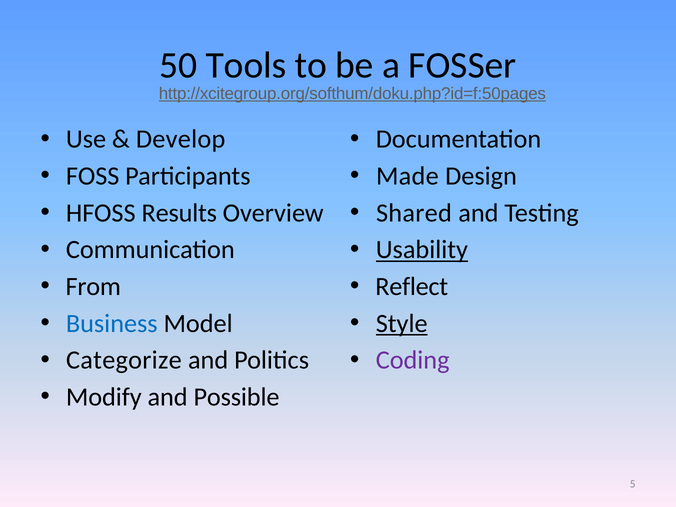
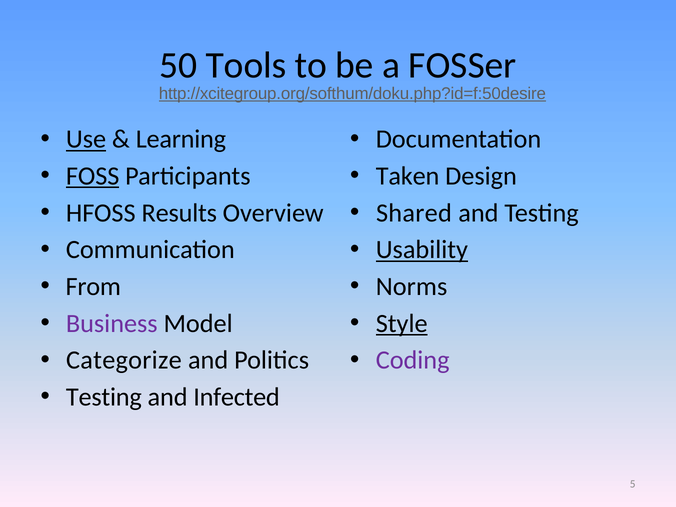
http://xcitegroup.org/softhum/doku.php?id=f:50pages: http://xcitegroup.org/softhum/doku.php?id=f:50pages -> http://xcitegroup.org/softhum/doku.php?id=f:50desire
Use underline: none -> present
Develop: Develop -> Learning
FOSS underline: none -> present
Made: Made -> Taken
Reflect: Reflect -> Norms
Business colour: blue -> purple
Modify at (104, 397): Modify -> Testing
Possible: Possible -> Infected
